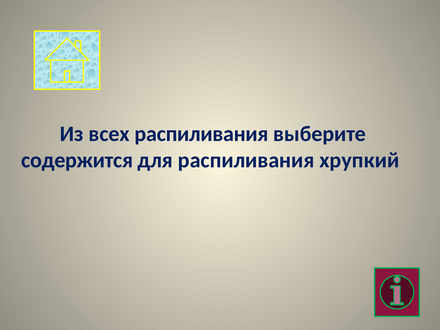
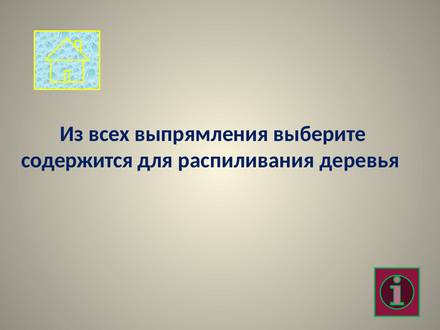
всех распиливания: распиливания -> выпрямления
хрупкий: хрупкий -> деревья
